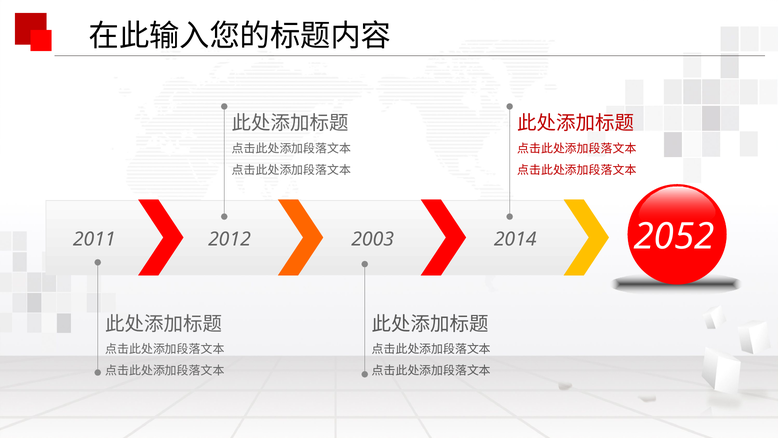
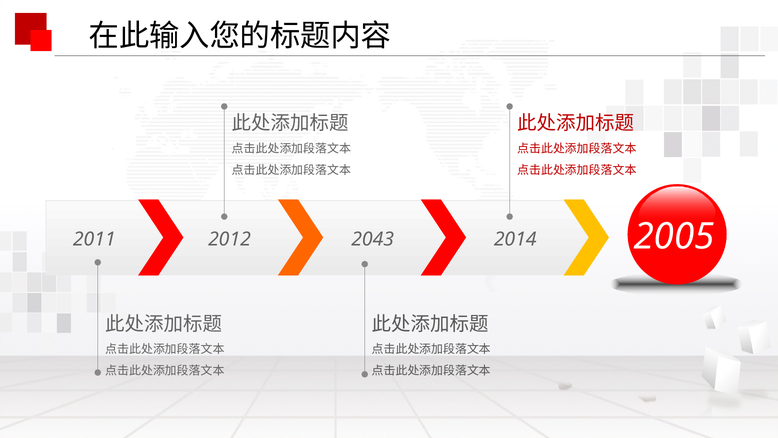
2052: 2052 -> 2005
2003: 2003 -> 2043
